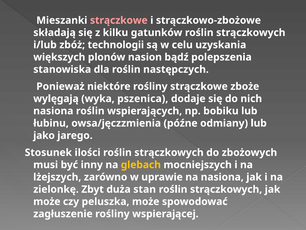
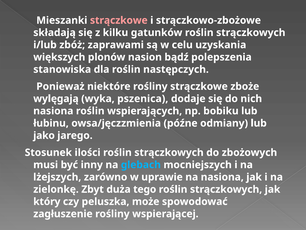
technologii: technologii -> zaprawami
glebach colour: yellow -> light blue
stan: stan -> tego
może at (47, 201): może -> który
